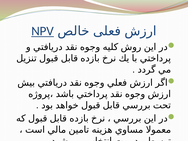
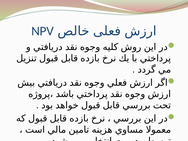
NPV underline: present -> none
